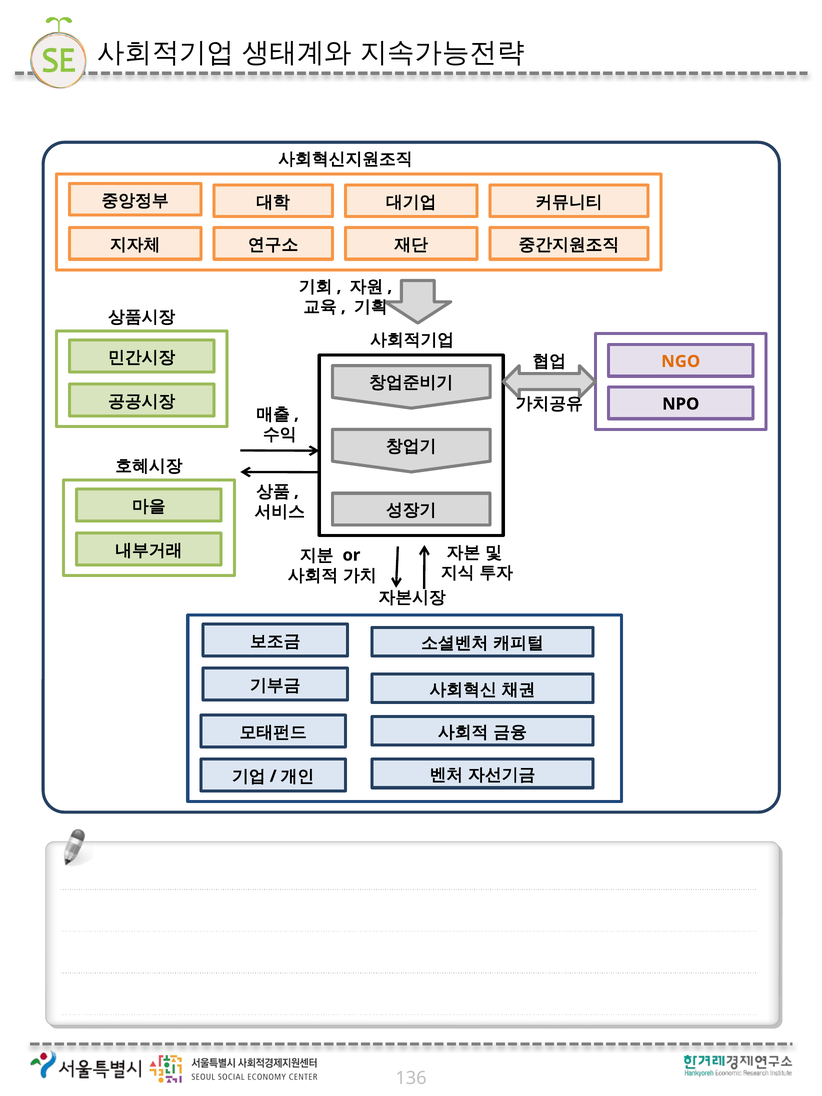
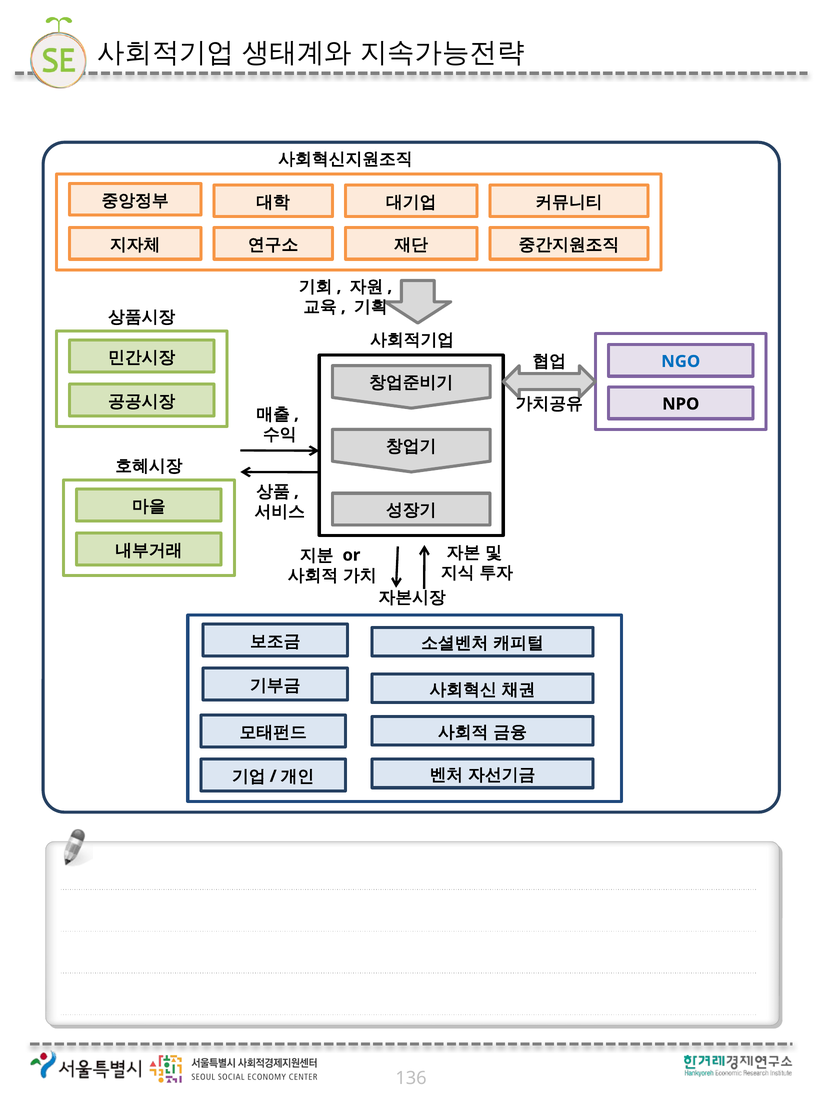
NGO colour: orange -> blue
